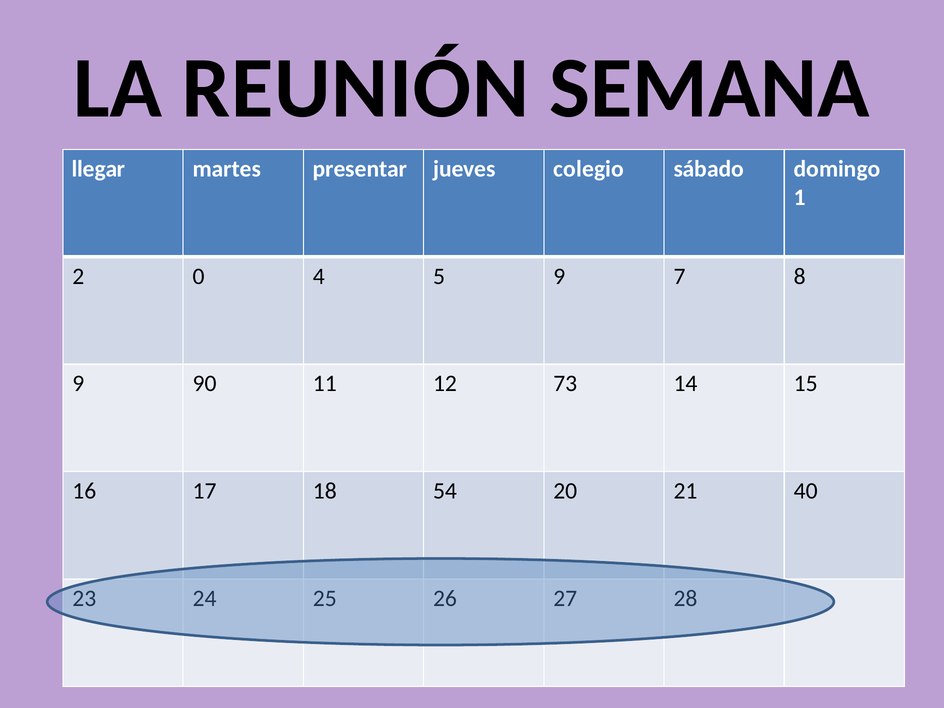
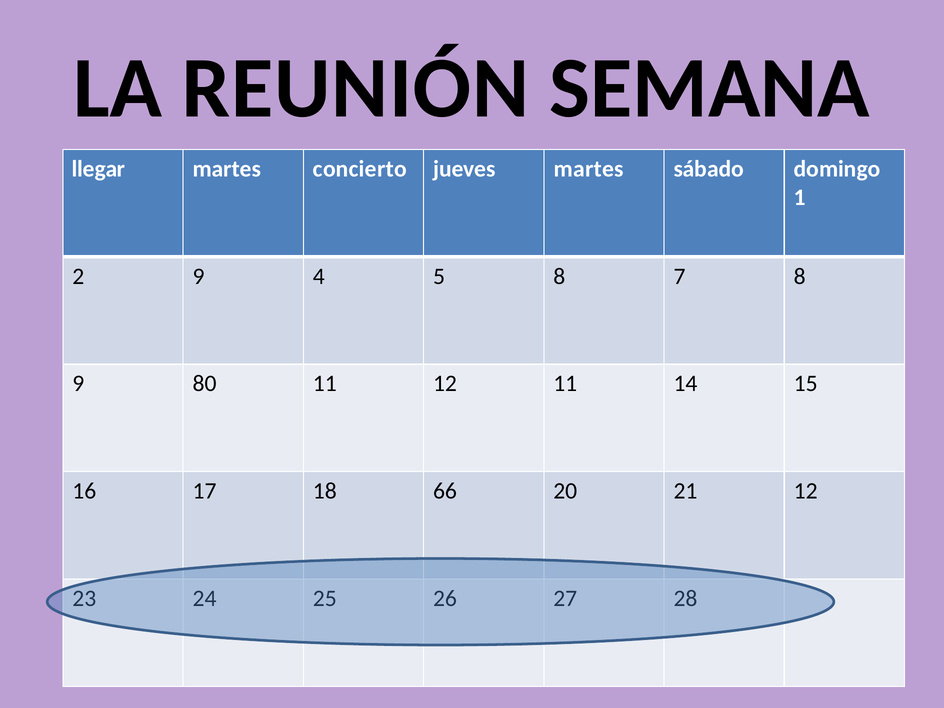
presentar: presentar -> concierto
jueves colegio: colegio -> martes
2 0: 0 -> 9
5 9: 9 -> 8
90: 90 -> 80
12 73: 73 -> 11
54: 54 -> 66
21 40: 40 -> 12
